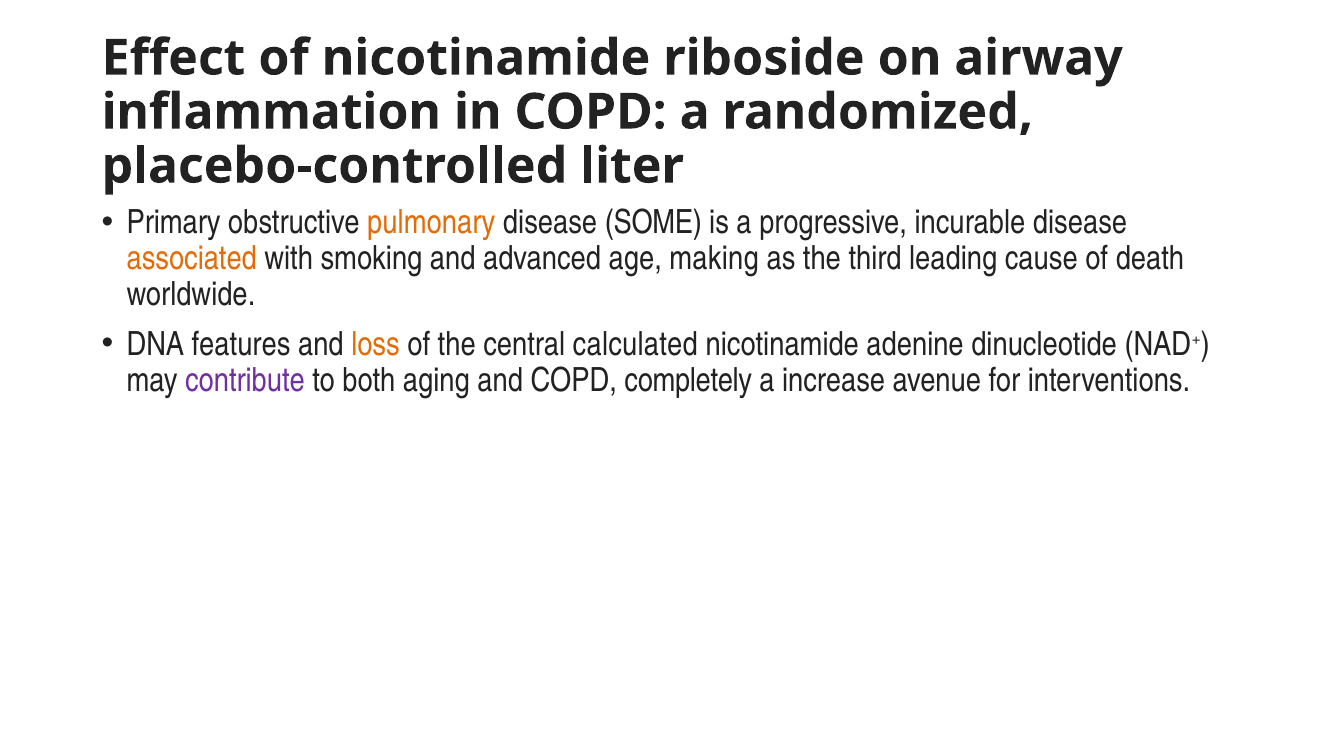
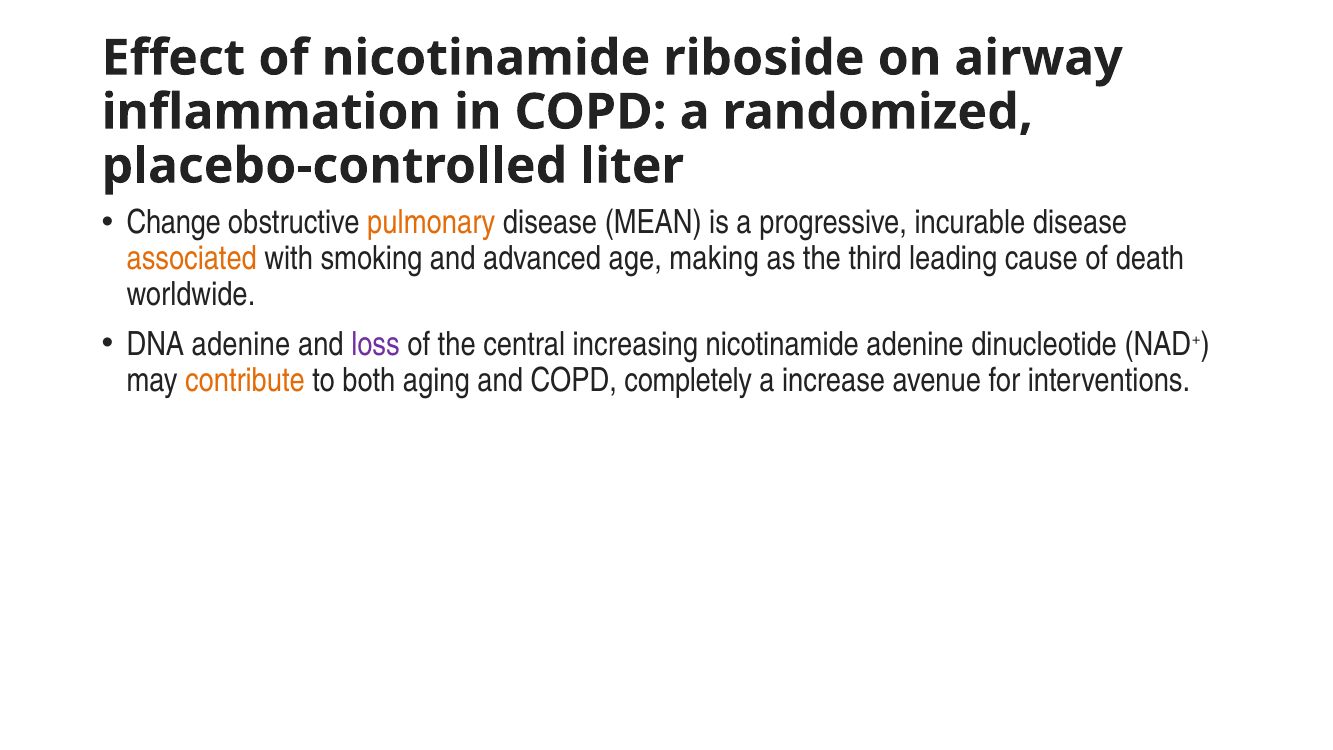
Primary: Primary -> Change
SOME: SOME -> MEAN
DNA features: features -> adenine
loss colour: orange -> purple
calculated: calculated -> increasing
contribute colour: purple -> orange
